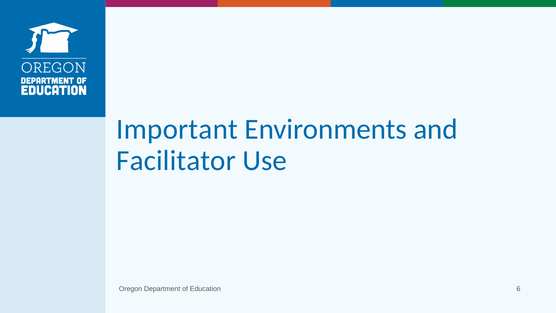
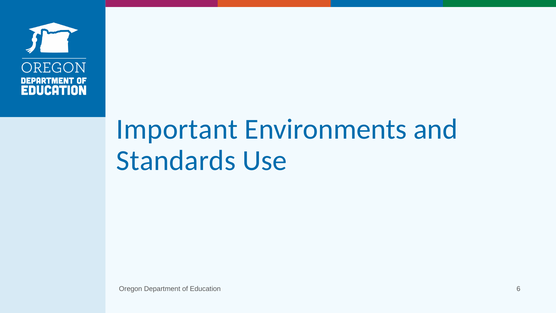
Facilitator: Facilitator -> Standards
